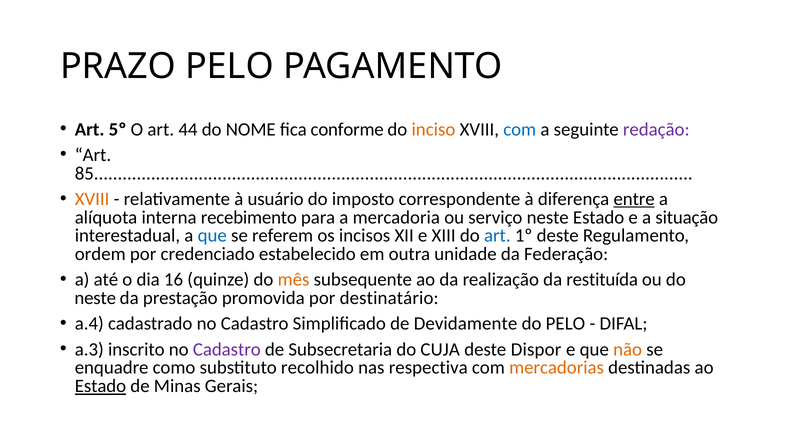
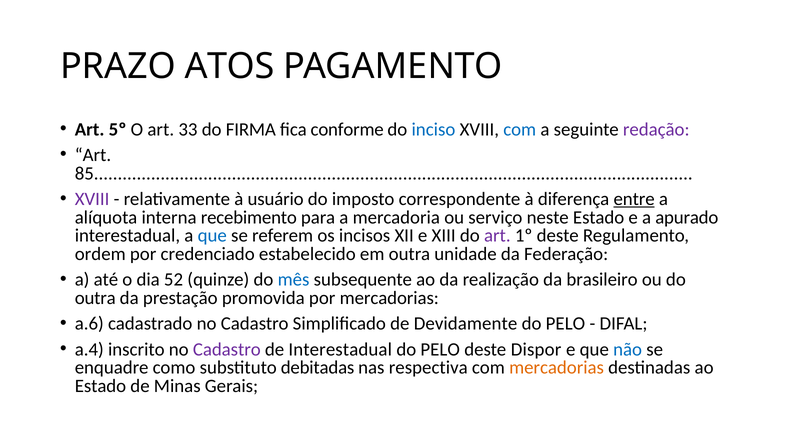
PRAZO PELO: PELO -> ATOS
44: 44 -> 33
NOME: NOME -> FIRMA
inciso colour: orange -> blue
XVIII at (92, 199) colour: orange -> purple
situação: situação -> apurado
art at (497, 236) colour: blue -> purple
16: 16 -> 52
mês colour: orange -> blue
restituída: restituída -> brasileiro
neste at (95, 298): neste -> outra
por destinatário: destinatário -> mercadorias
a.4: a.4 -> a.6
a.3: a.3 -> a.4
de Subsecretaria: Subsecretaria -> Interestadual
CUJA at (440, 349): CUJA -> PELO
não colour: orange -> blue
recolhido: recolhido -> debitadas
Estado at (100, 386) underline: present -> none
